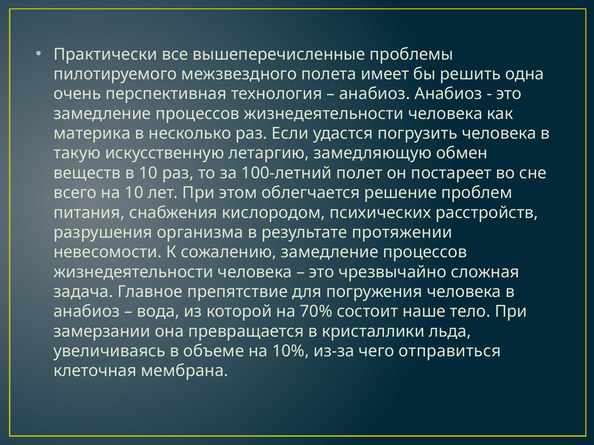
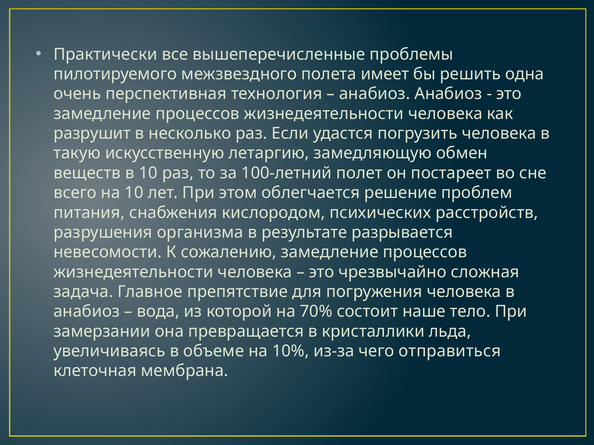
материка: материка -> разрушит
протяжении: протяжении -> разрывается
